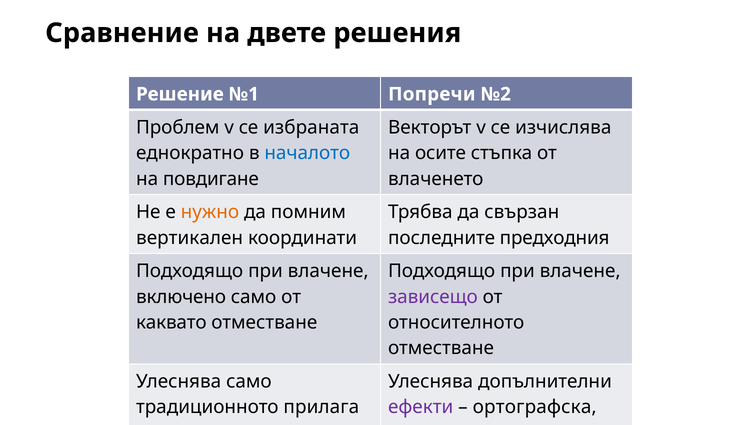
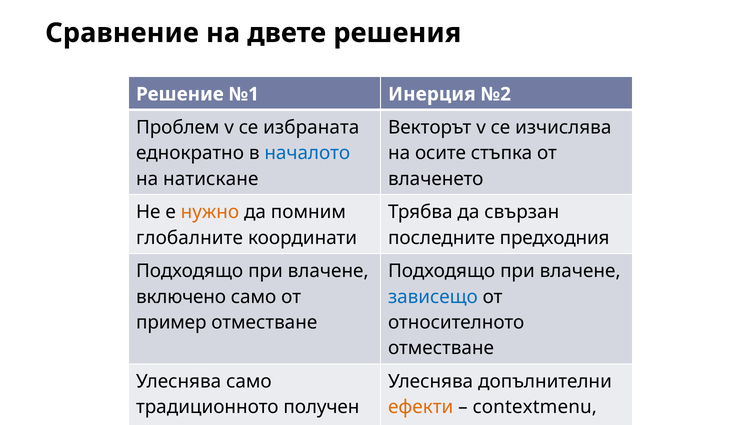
№1 Попречи: Попречи -> Инерция
повдигане: повдигане -> натискане
вертикален: вертикален -> глобалните
зависещо colour: purple -> blue
каквато: каквато -> пример
прилага: прилага -> получен
ефекти colour: purple -> orange
ортографска: ортографска -> contextmenu
